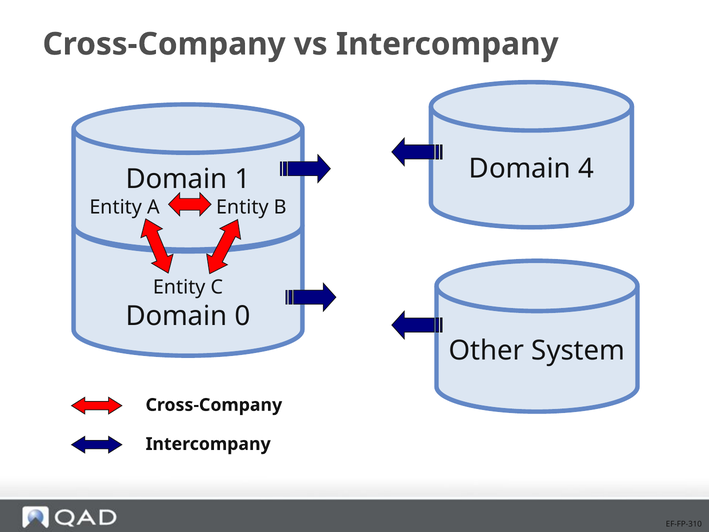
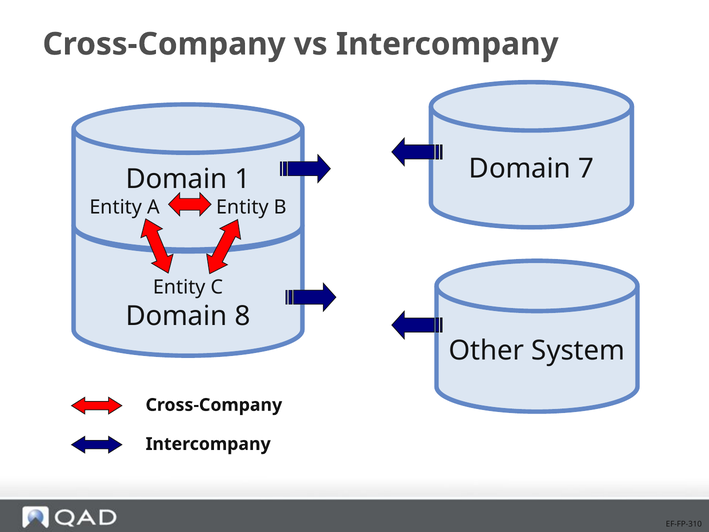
4: 4 -> 7
0: 0 -> 8
